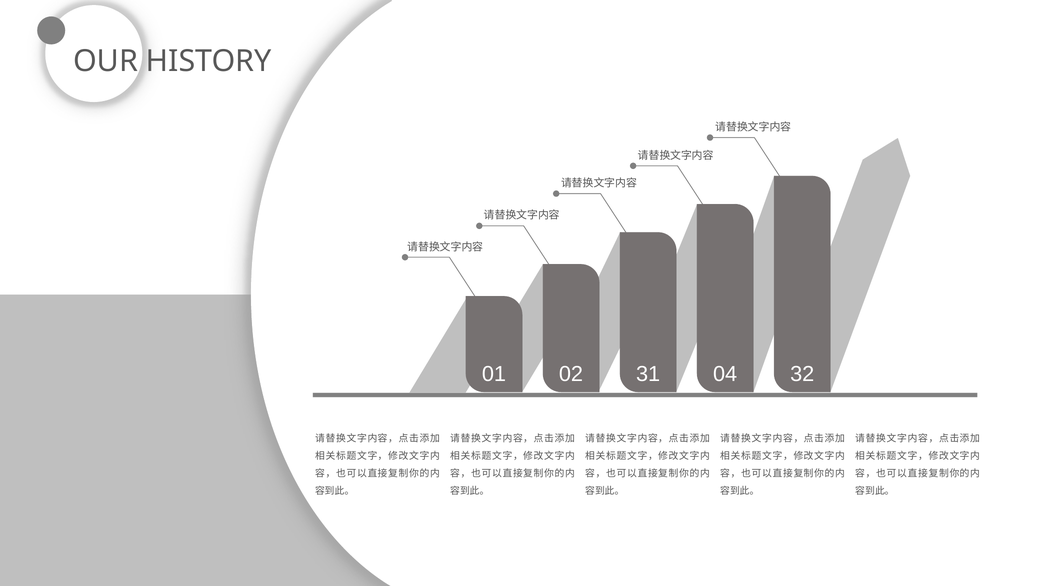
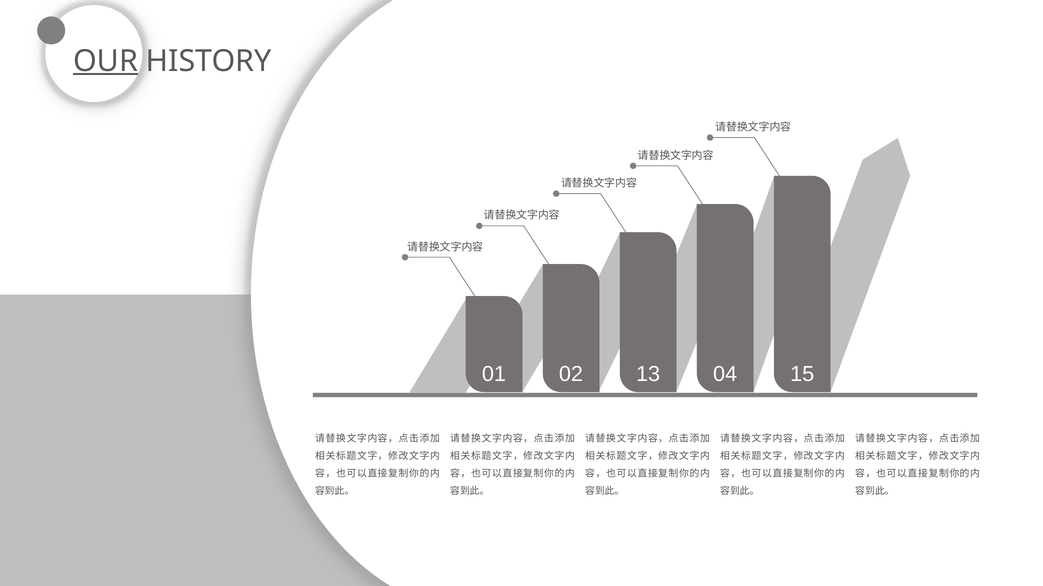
OUR underline: none -> present
31: 31 -> 13
32: 32 -> 15
